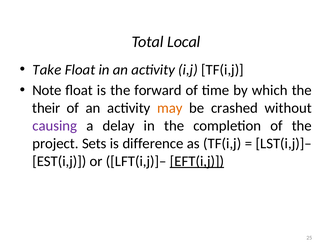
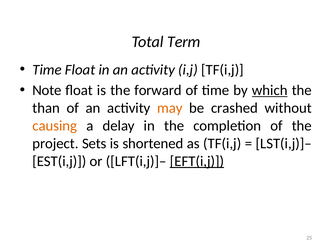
Local: Local -> Term
Take at (47, 70): Take -> Time
which underline: none -> present
their: their -> than
causing colour: purple -> orange
difference: difference -> shortened
